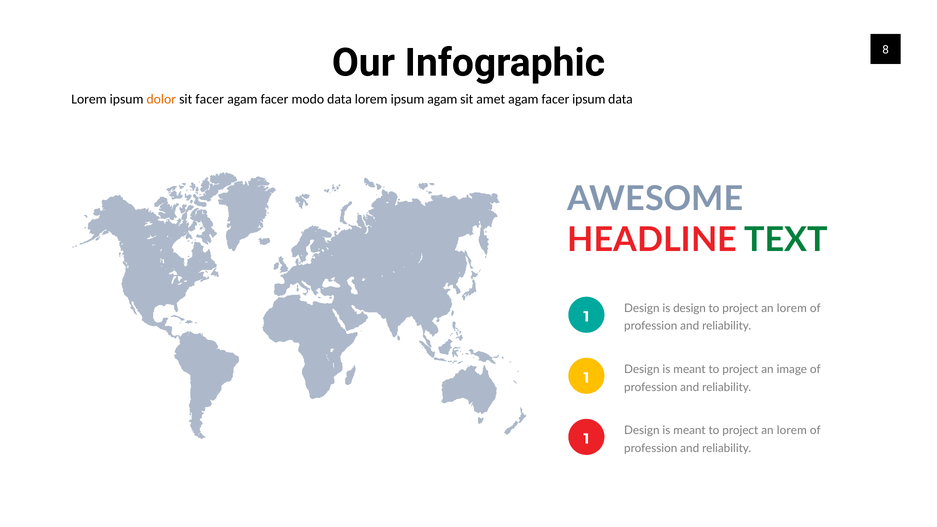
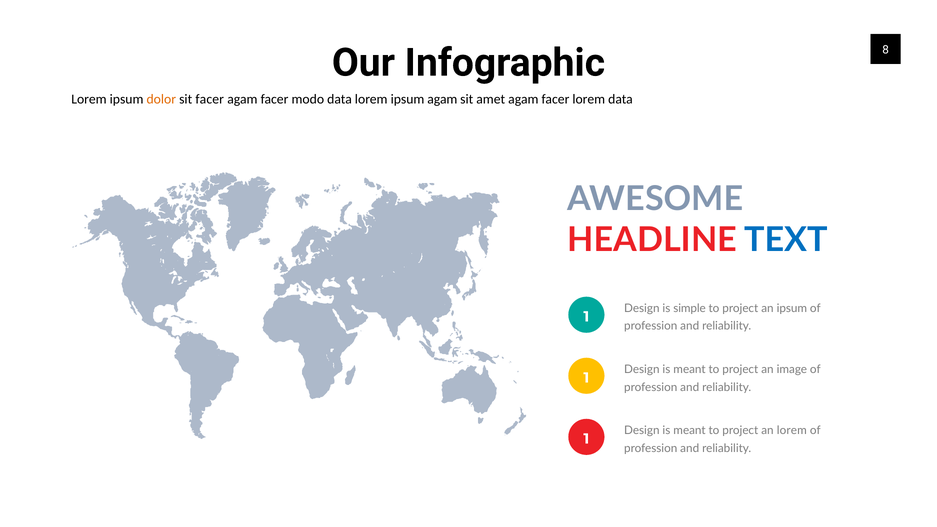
facer ipsum: ipsum -> lorem
TEXT colour: green -> blue
is design: design -> simple
lorem at (792, 309): lorem -> ipsum
